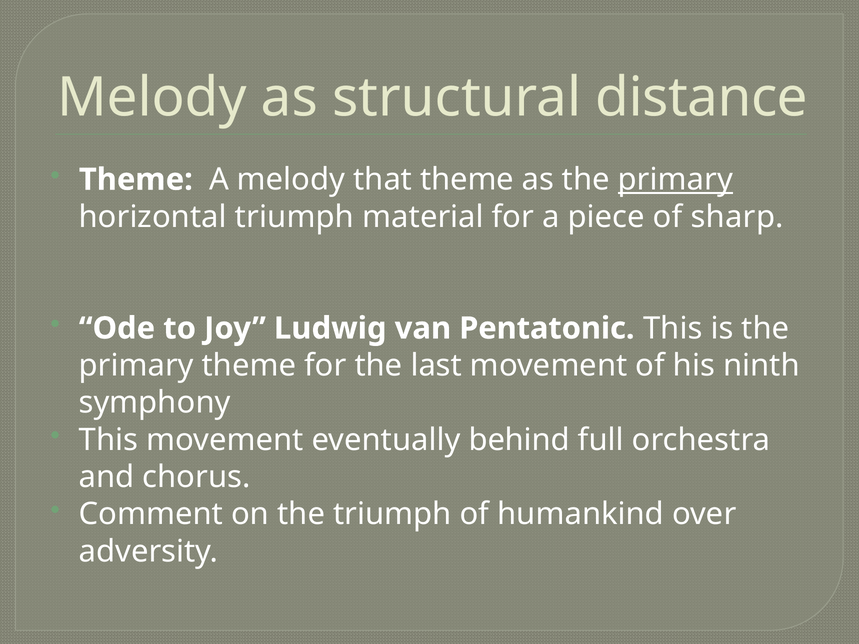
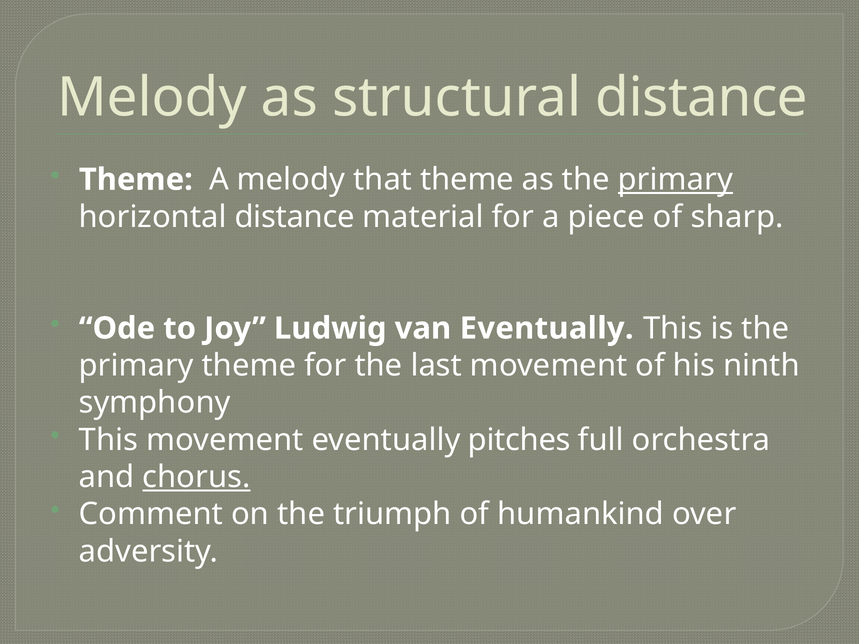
horizontal triumph: triumph -> distance
van Pentatonic: Pentatonic -> Eventually
behind: behind -> pitches
chorus underline: none -> present
